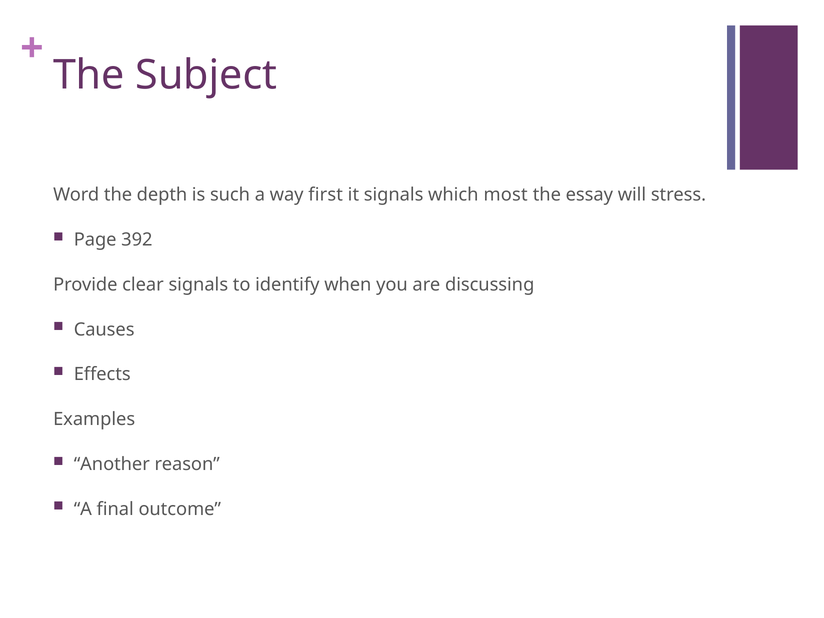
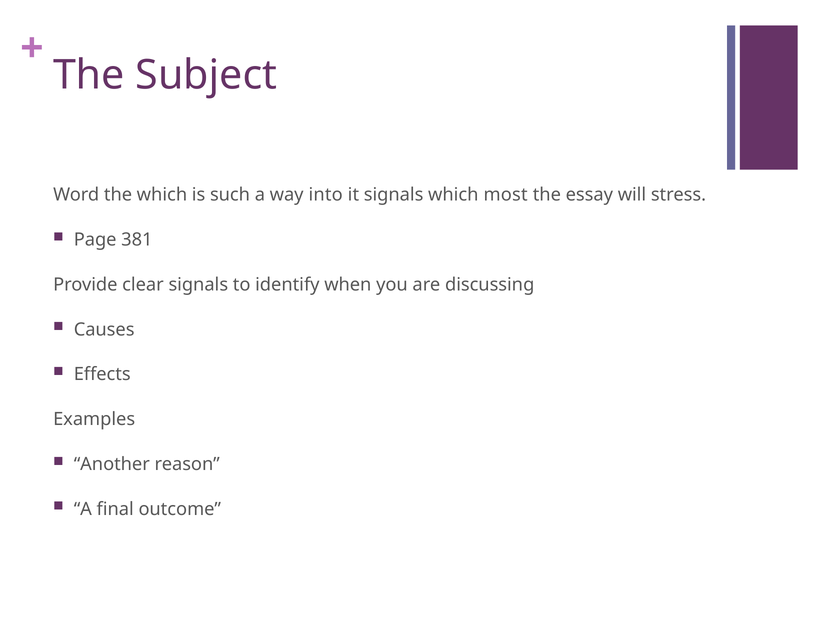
the depth: depth -> which
first: first -> into
392: 392 -> 381
